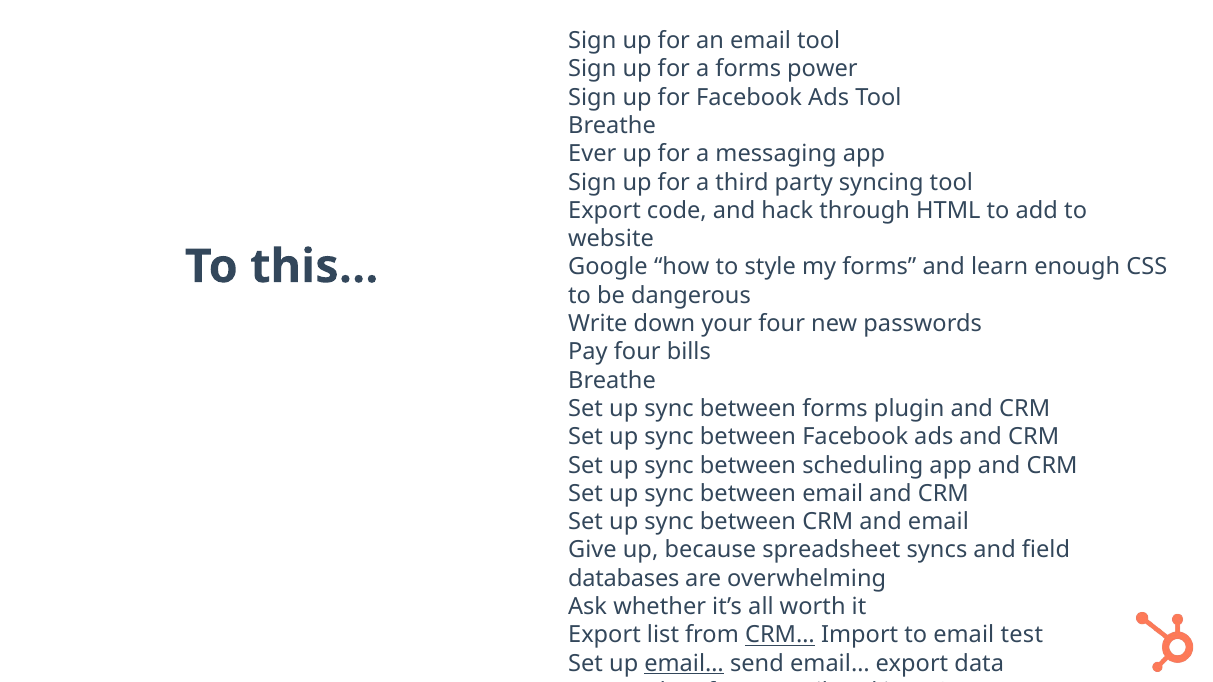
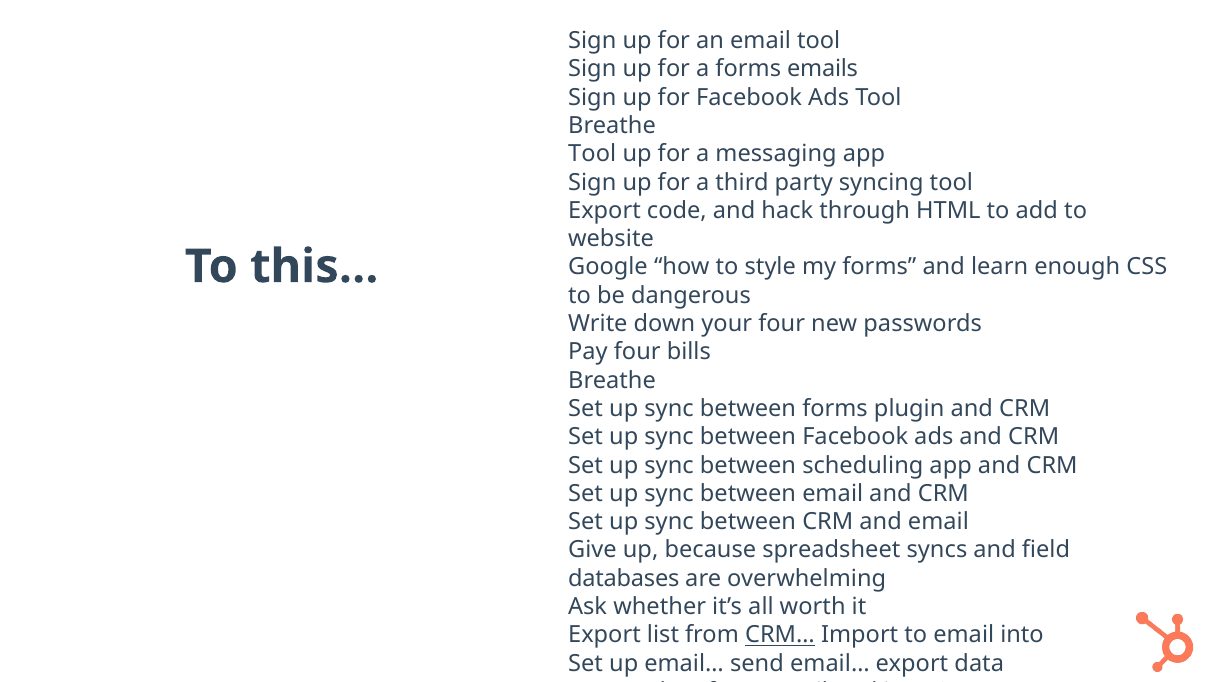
power: power -> emails
Ever at (592, 154): Ever -> Tool
email test: test -> into
email… at (684, 664) underline: present -> none
